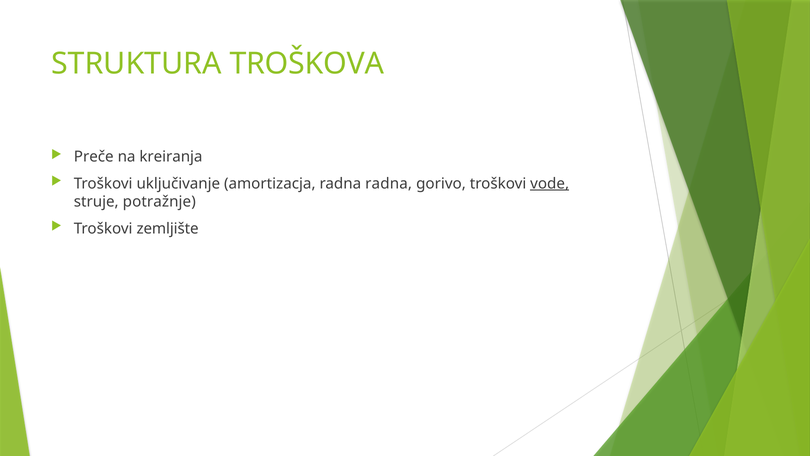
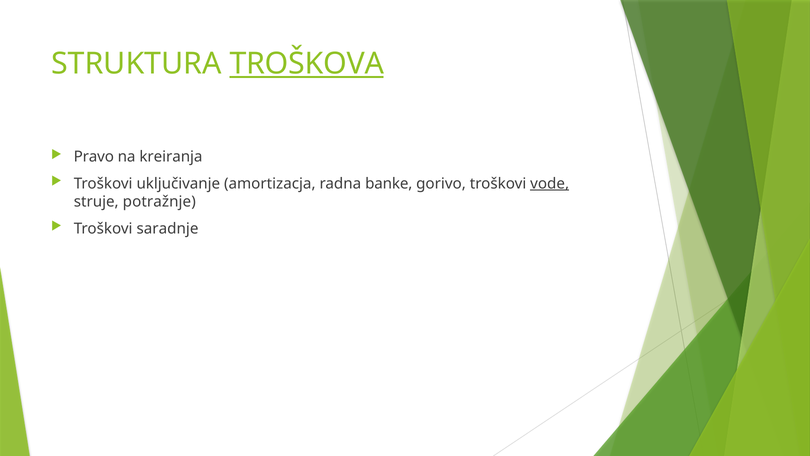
TROŠKOVA underline: none -> present
Preče: Preče -> Pravo
radna radna: radna -> banke
zemljište: zemljište -> saradnje
